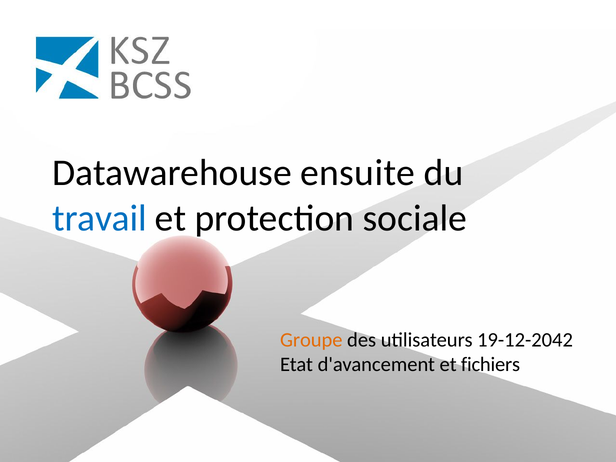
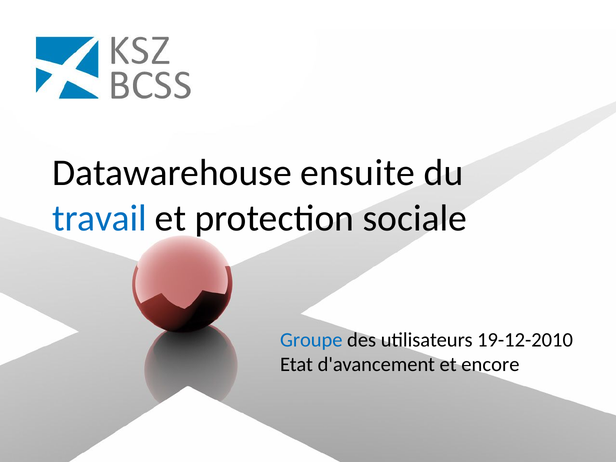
Groupe colour: orange -> blue
19-12-2042: 19-12-2042 -> 19-12-2010
fichiers: fichiers -> encore
